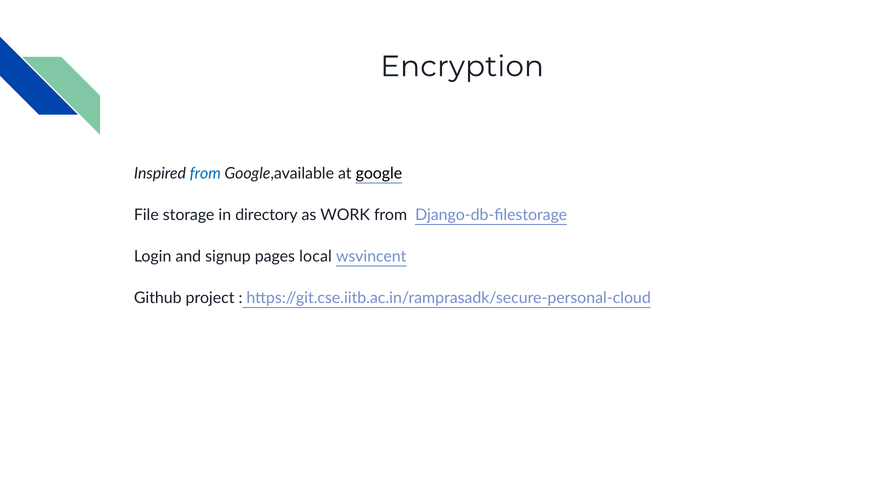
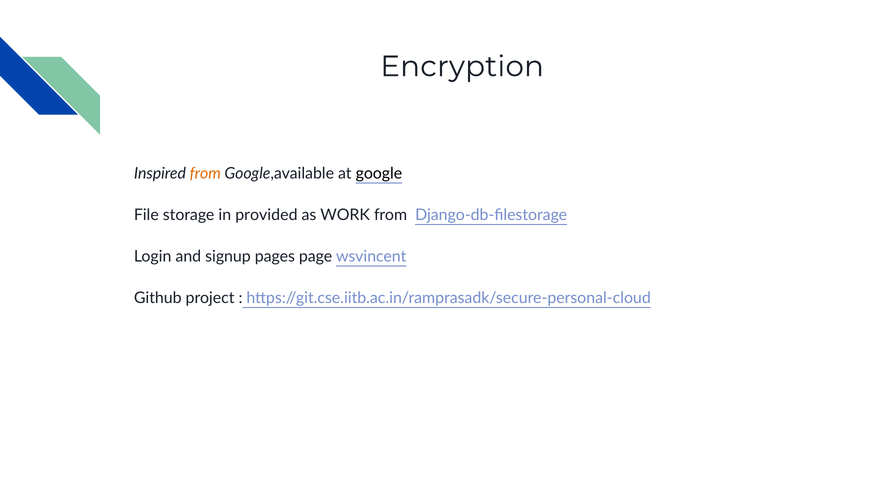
from at (205, 174) colour: blue -> orange
directory: directory -> provided
local: local -> page
